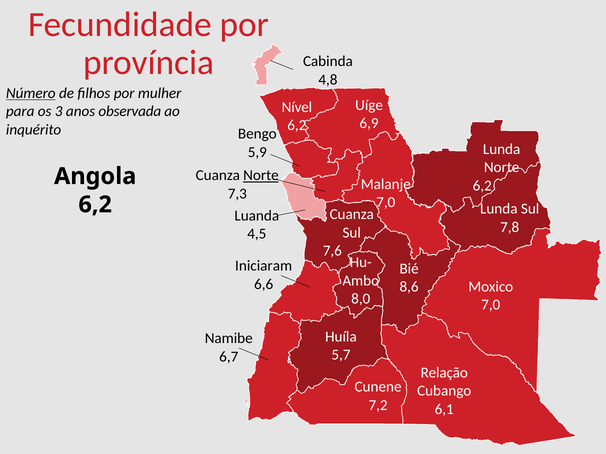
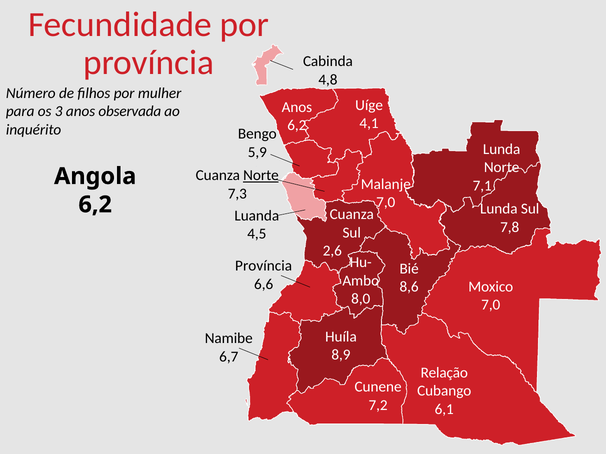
Número underline: present -> none
Nível at (297, 107): Nível -> Anos
6,9: 6,9 -> 4,1
6,2 at (482, 186): 6,2 -> 7,1
7,6: 7,6 -> 2,6
Iniciaram at (264, 266): Iniciaram -> Província
5,7: 5,7 -> 8,9
